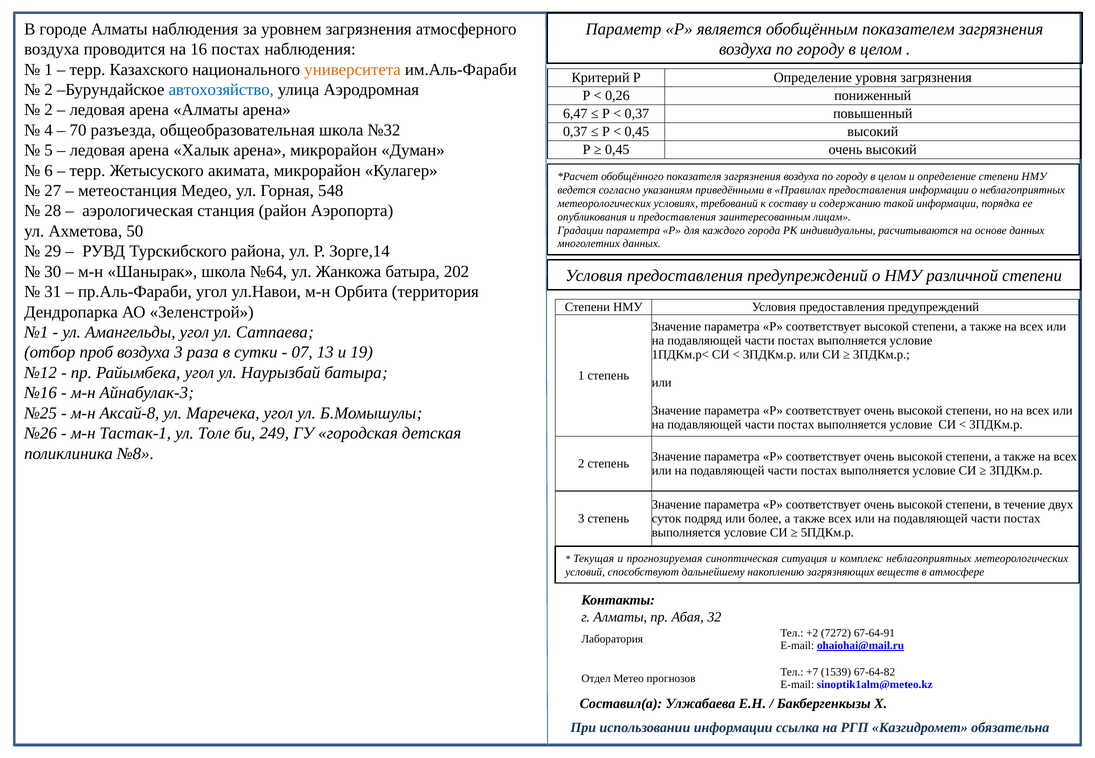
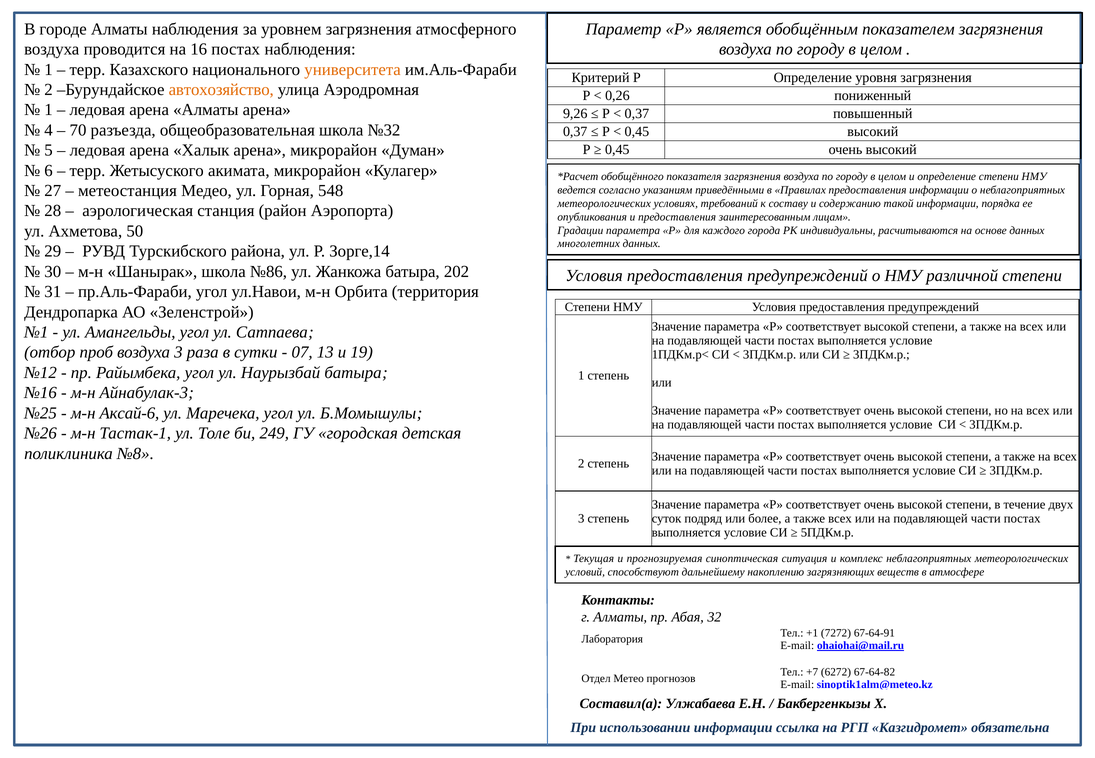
автохозяйство colour: blue -> orange
2 at (49, 110): 2 -> 1
6,47: 6,47 -> 9,26
№64: №64 -> №86
Аксай-8: Аксай-8 -> Аксай-6
+2: +2 -> +1
1539: 1539 -> 6272
